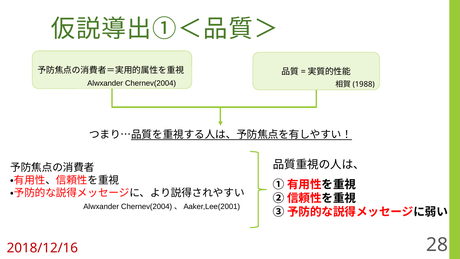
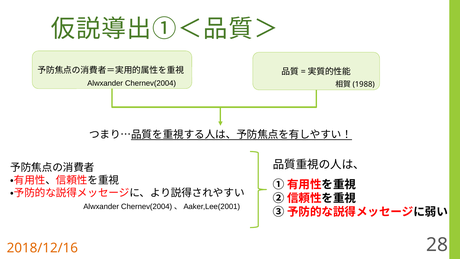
2018/12/16 colour: red -> orange
